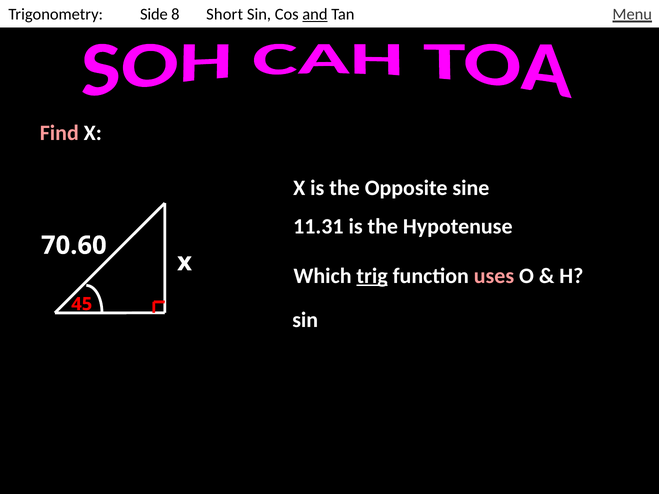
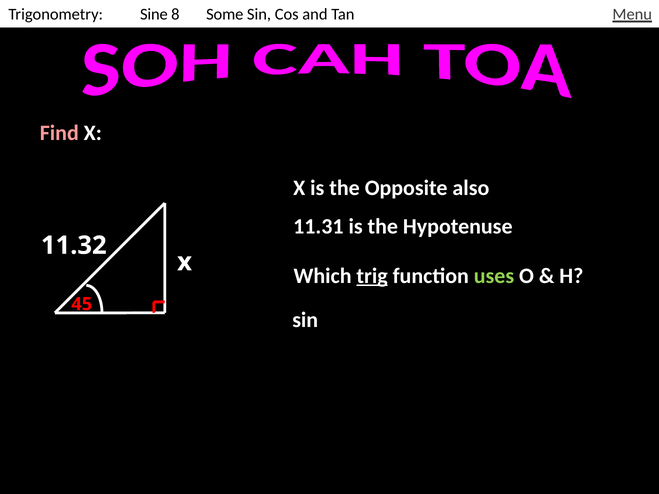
Side: Side -> Sine
Short: Short -> Some
and underline: present -> none
sine: sine -> also
70.60: 70.60 -> 11.32
uses colour: pink -> light green
